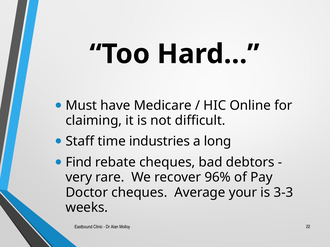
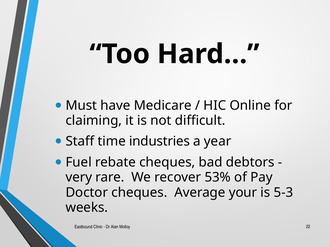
long: long -> year
Find: Find -> Fuel
96%: 96% -> 53%
3-3: 3-3 -> 5-3
